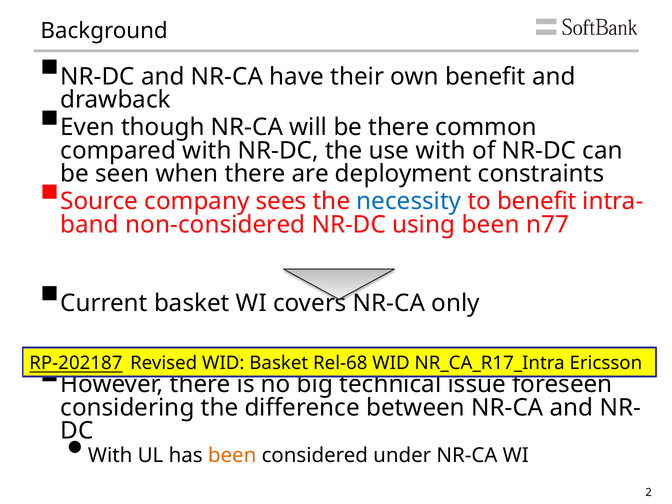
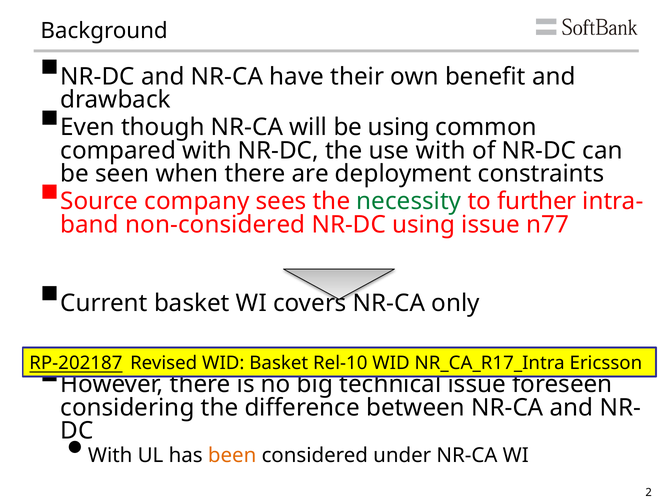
be there: there -> using
necessity colour: blue -> green
to benefit: benefit -> further
using been: been -> issue
Rel-68: Rel-68 -> Rel-10
